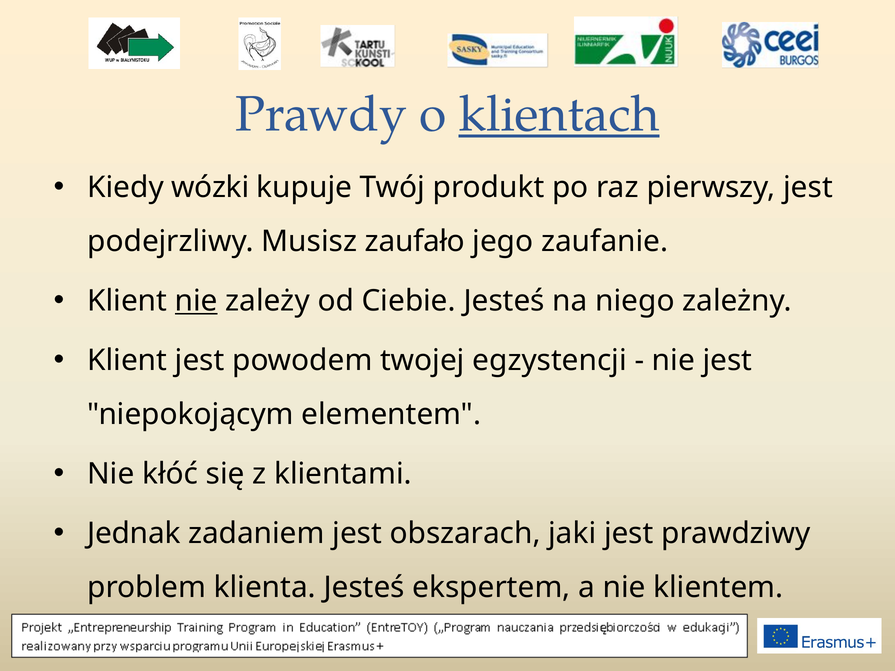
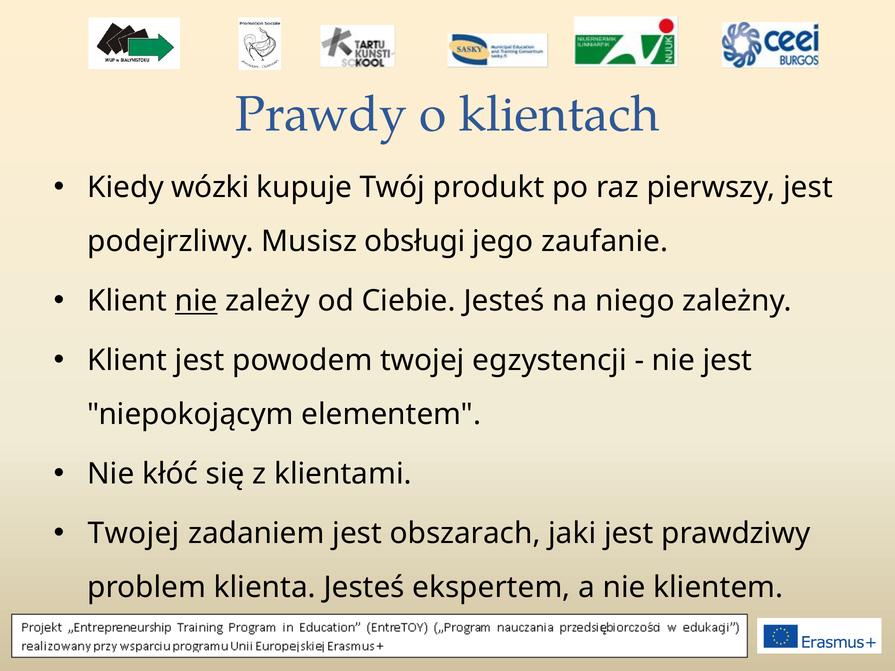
klientach underline: present -> none
zaufało: zaufało -> obsługi
Jednak at (134, 534): Jednak -> Twojej
